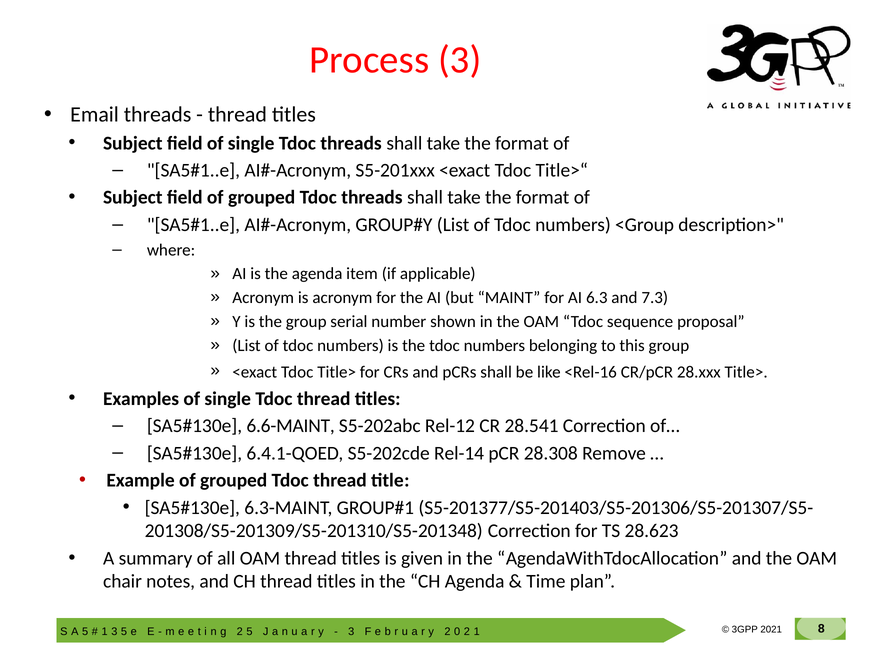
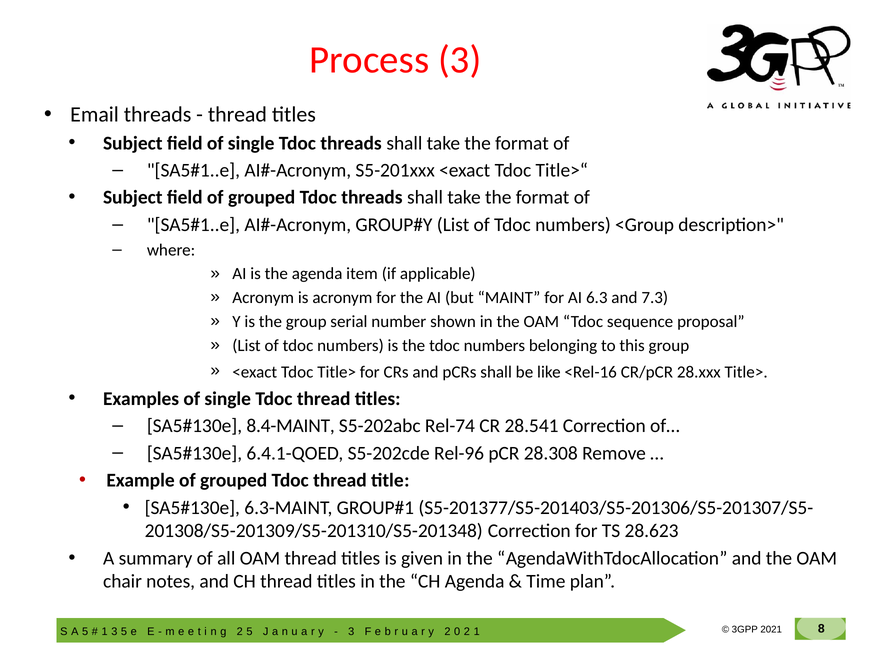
6.6-MAINT: 6.6-MAINT -> 8.4-MAINT
Rel-12: Rel-12 -> Rel-74
Rel-14: Rel-14 -> Rel-96
